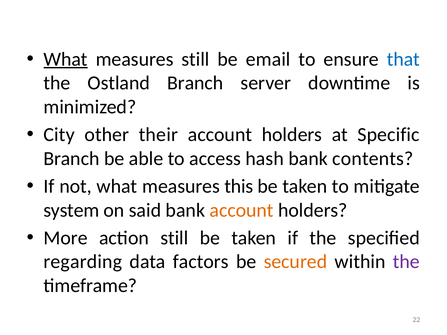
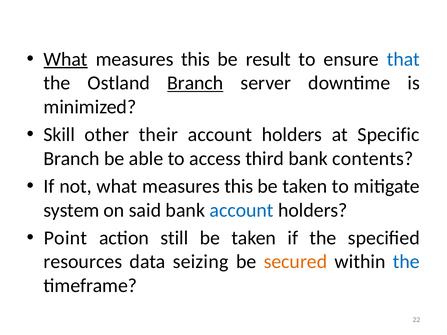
still at (196, 59): still -> this
email: email -> result
Branch at (195, 83) underline: none -> present
City: City -> Skill
hash: hash -> third
account at (242, 210) colour: orange -> blue
More: More -> Point
regarding: regarding -> resources
factors: factors -> seizing
the at (406, 262) colour: purple -> blue
